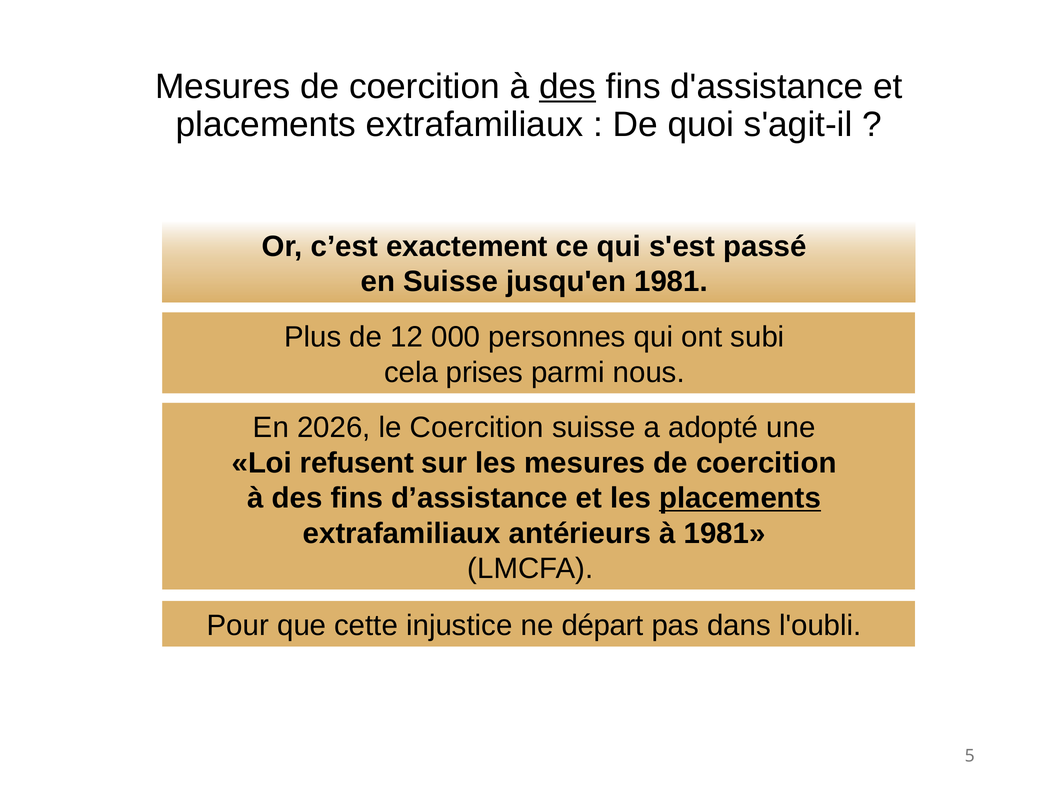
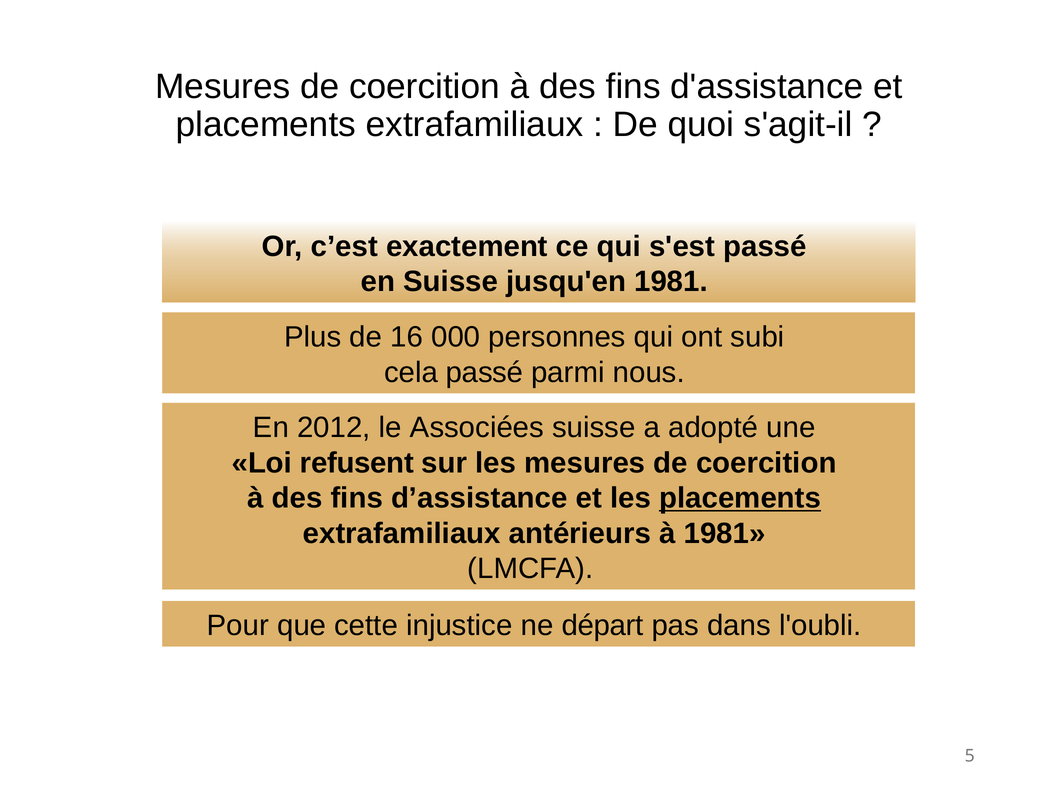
des at (568, 86) underline: present -> none
12: 12 -> 16
cela prises: prises -> passé
2026: 2026 -> 2012
le Coercition: Coercition -> Associées
